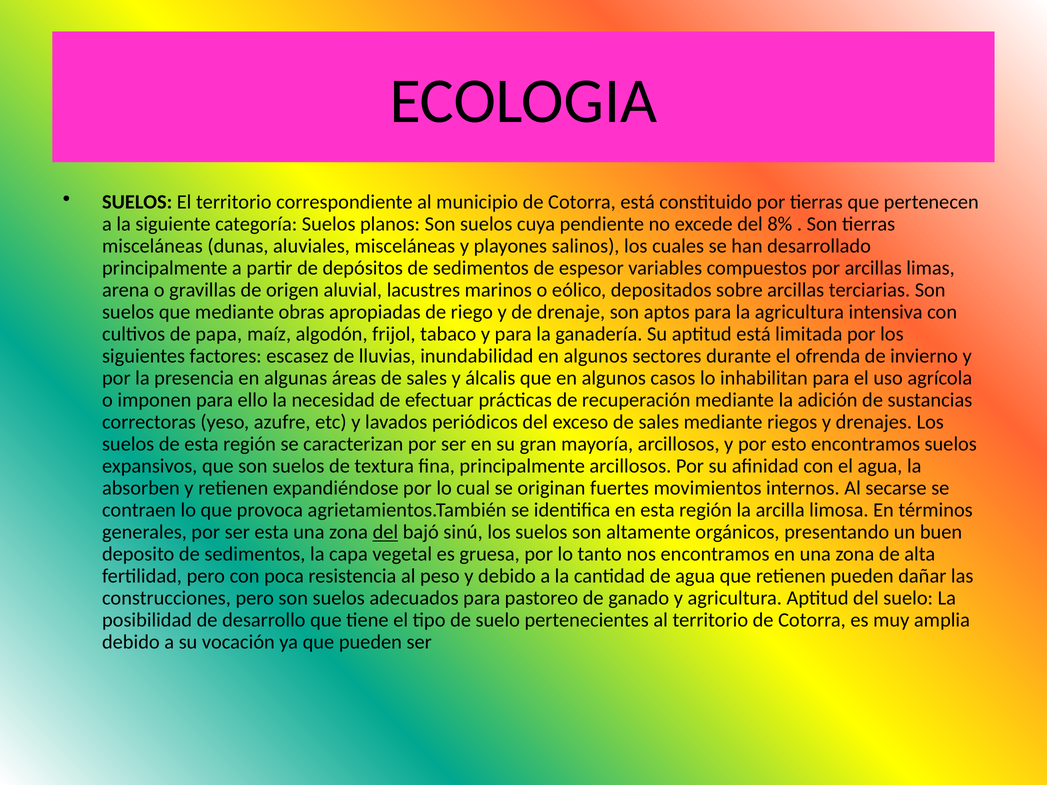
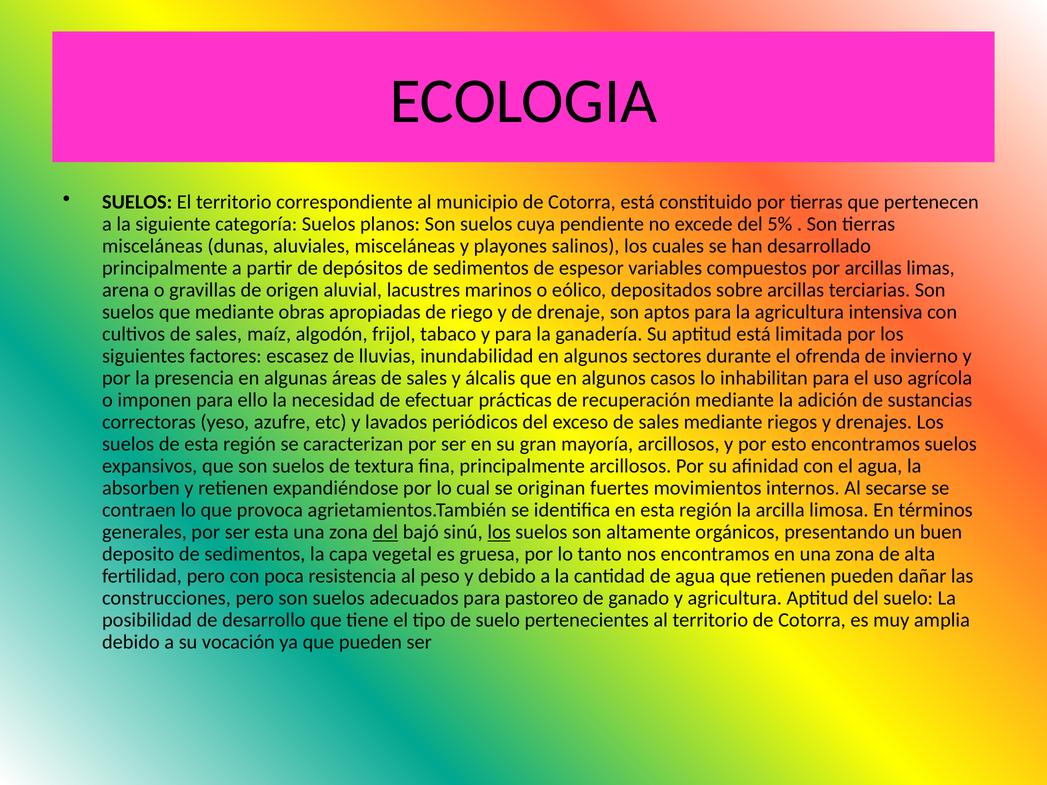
8%: 8% -> 5%
cultivos de papa: papa -> sales
los at (499, 532) underline: none -> present
